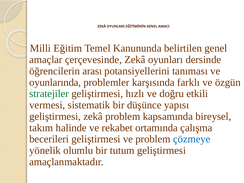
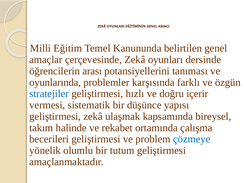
stratejiler colour: green -> blue
etkili: etkili -> içerir
zekâ problem: problem -> ulaşmak
